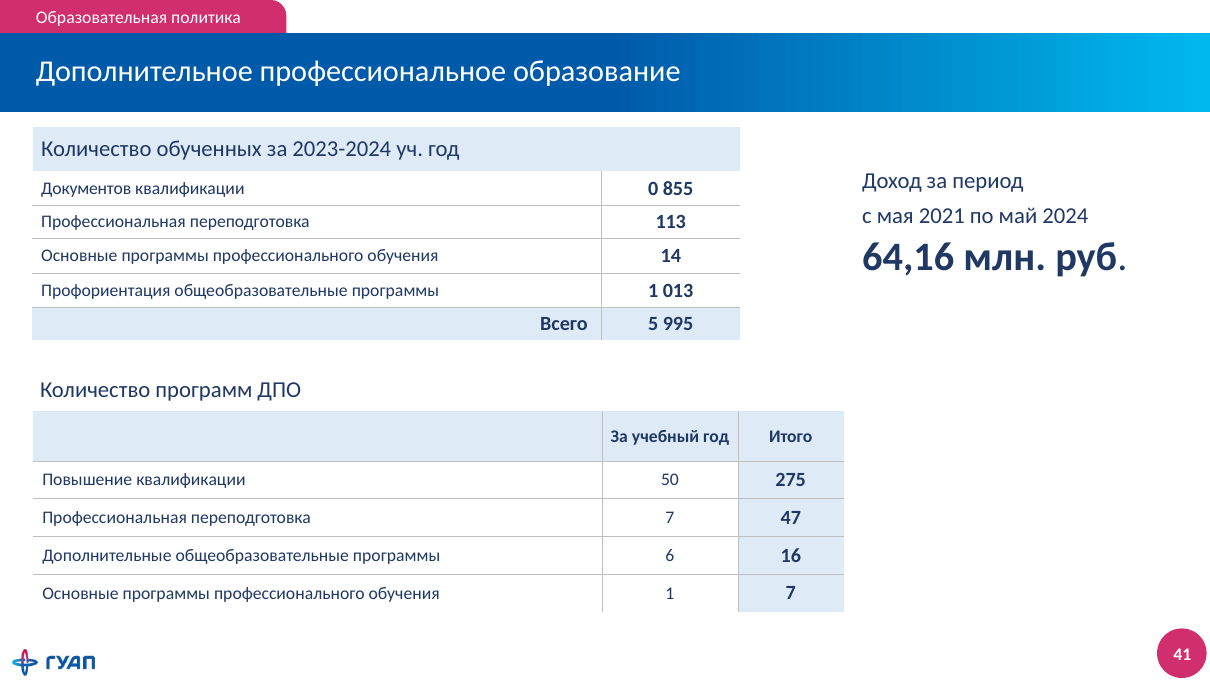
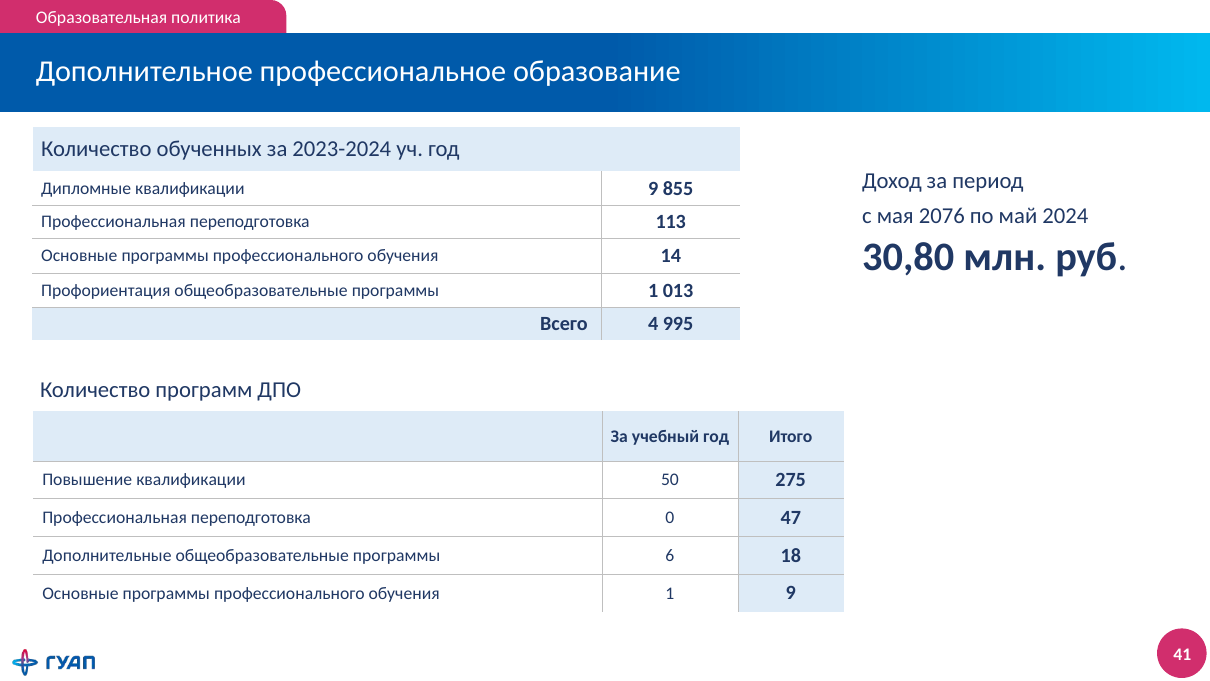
Документов: Документов -> Дипломные
квалификации 0: 0 -> 9
2021: 2021 -> 2076
64,16: 64,16 -> 30,80
5: 5 -> 4
переподготовка 7: 7 -> 0
16: 16 -> 18
1 7: 7 -> 9
